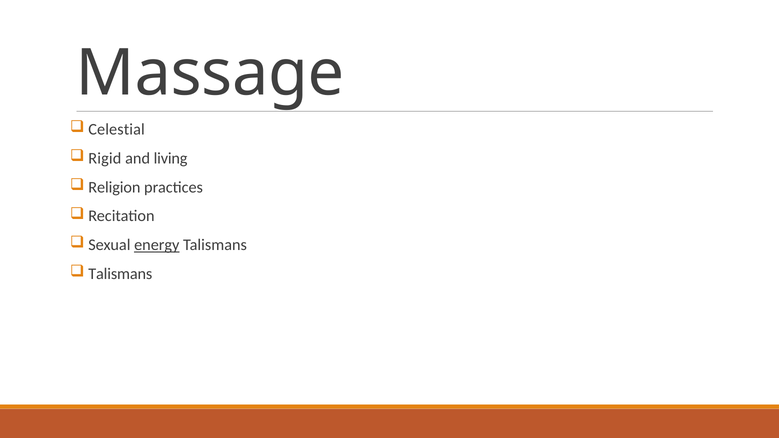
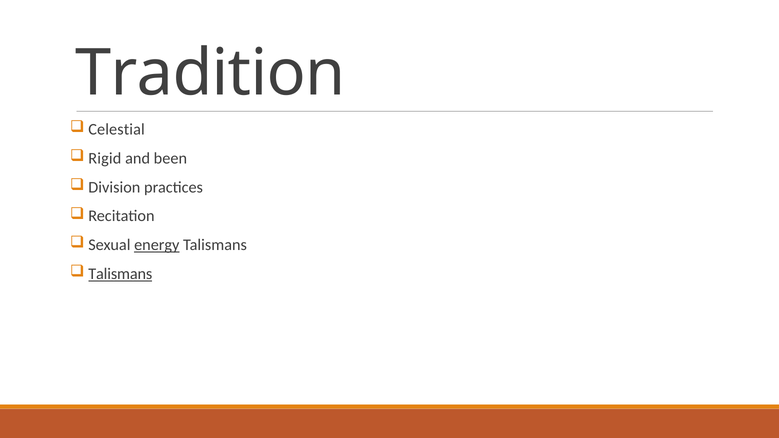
Massage: Massage -> Tradition
living: living -> been
Religion: Religion -> Division
Talismans at (120, 274) underline: none -> present
